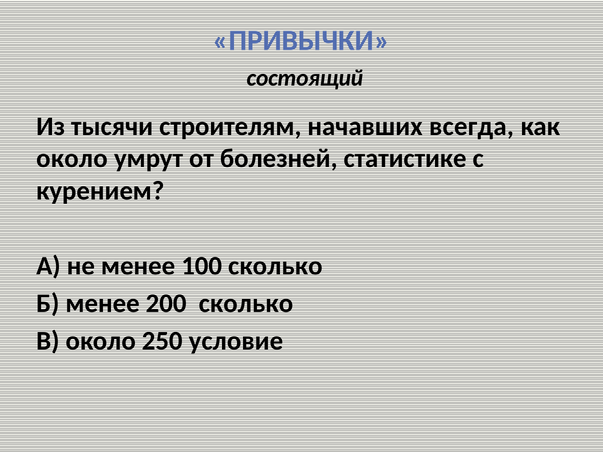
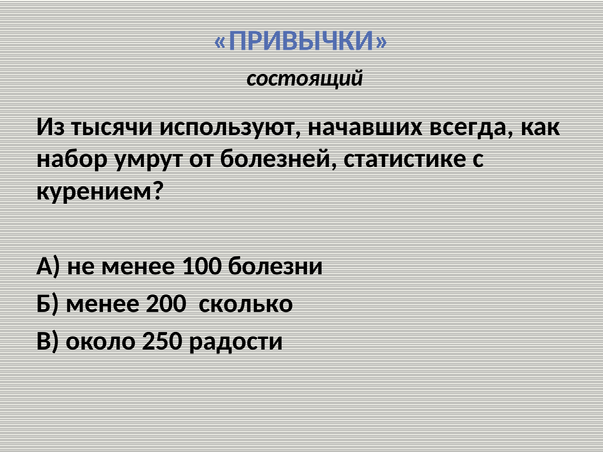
строителям: строителям -> используют
около at (72, 159): около -> набор
100 сколько: сколько -> болезни
условие: условие -> радости
